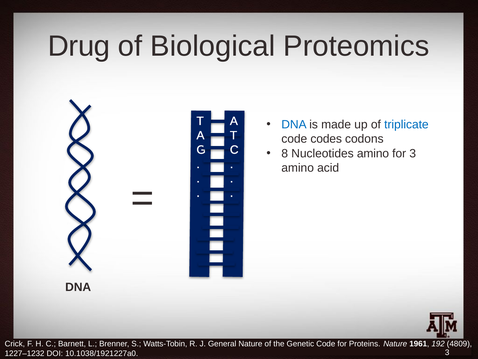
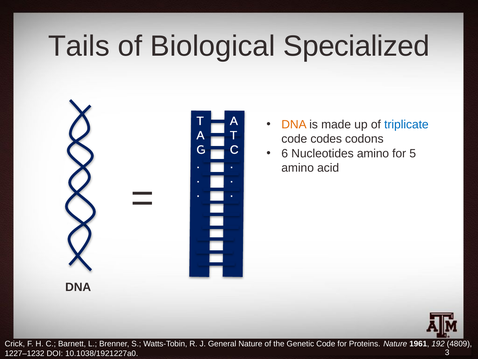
Drug: Drug -> Tails
Proteomics: Proteomics -> Specialized
DNA at (294, 125) colour: blue -> orange
8: 8 -> 6
for 3: 3 -> 5
